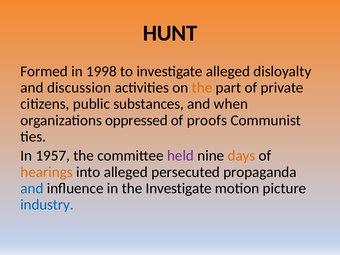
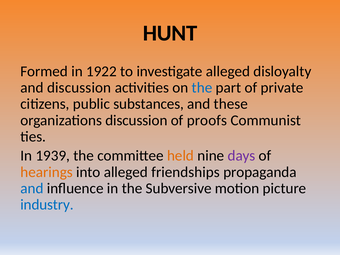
1998: 1998 -> 1922
the at (202, 88) colour: orange -> blue
when: when -> these
organizations oppressed: oppressed -> discussion
1957: 1957 -> 1939
held colour: purple -> orange
days colour: orange -> purple
persecuted: persecuted -> friendships
the Investigate: Investigate -> Subversive
